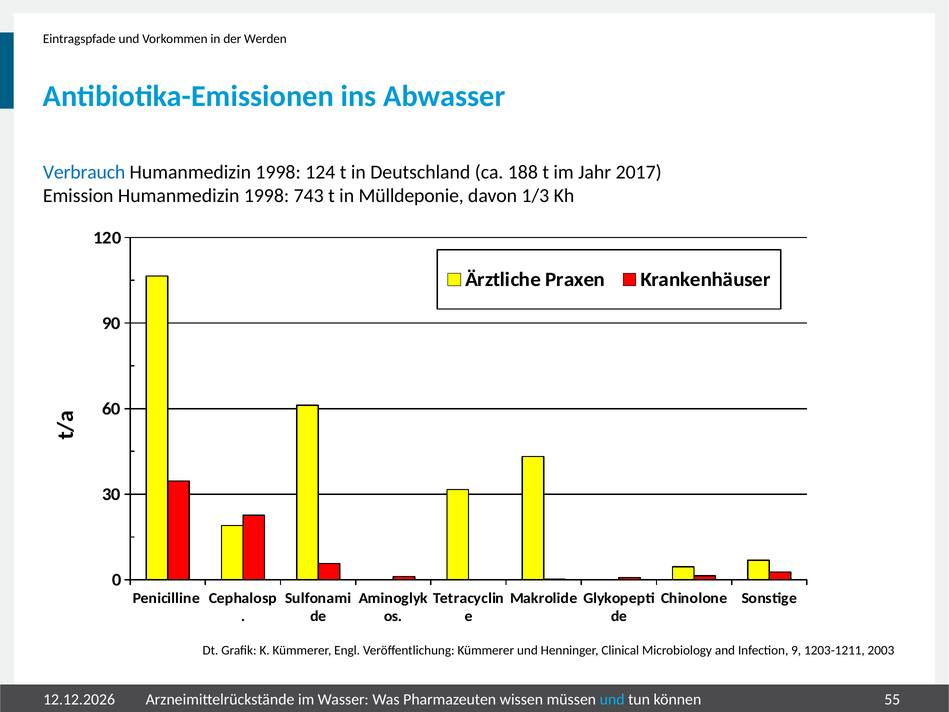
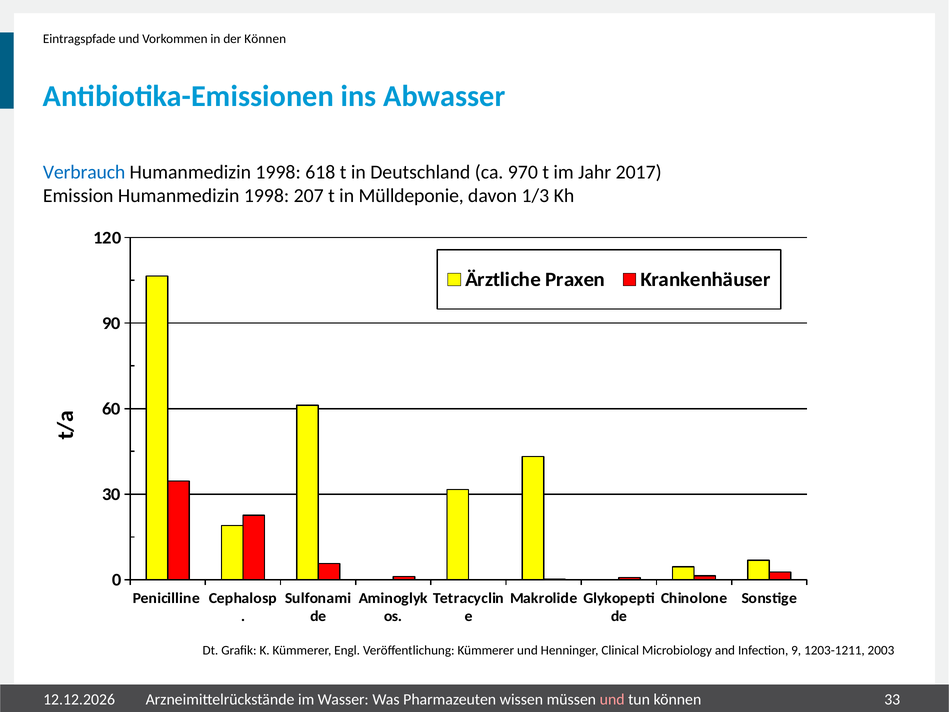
der Werden: Werden -> Können
124: 124 -> 618
188: 188 -> 970
743: 743 -> 207
und at (612, 699) colour: light blue -> pink
55: 55 -> 33
